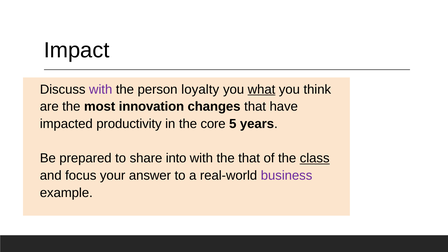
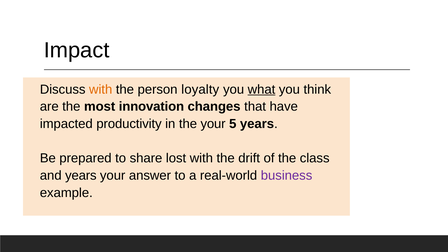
with at (101, 89) colour: purple -> orange
the core: core -> your
into: into -> lost
the that: that -> drift
class underline: present -> none
and focus: focus -> years
